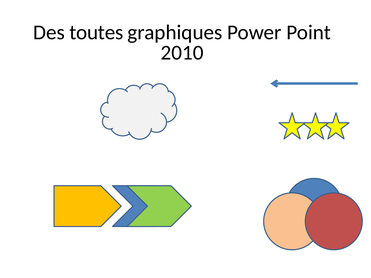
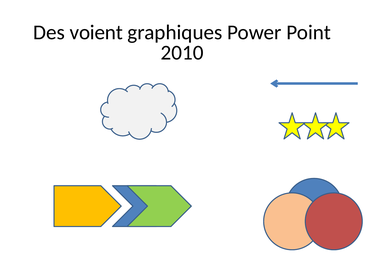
toutes: toutes -> voient
